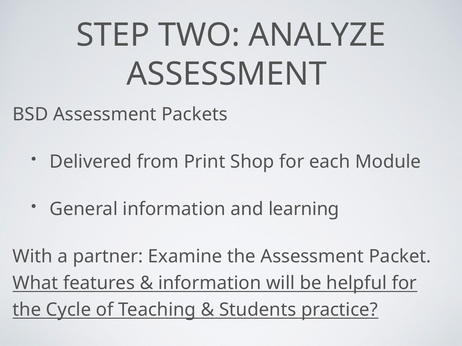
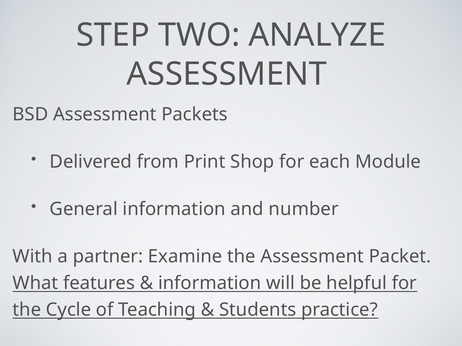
learning: learning -> number
